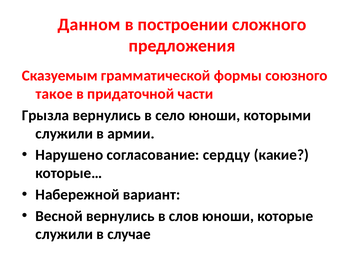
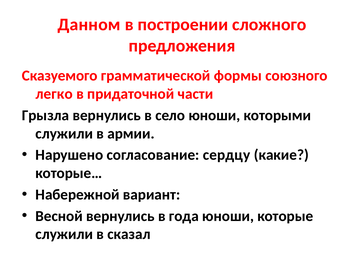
Сказуемым: Сказуемым -> Сказуемого
такое: такое -> легко
слов: слов -> года
случае: случае -> сказал
